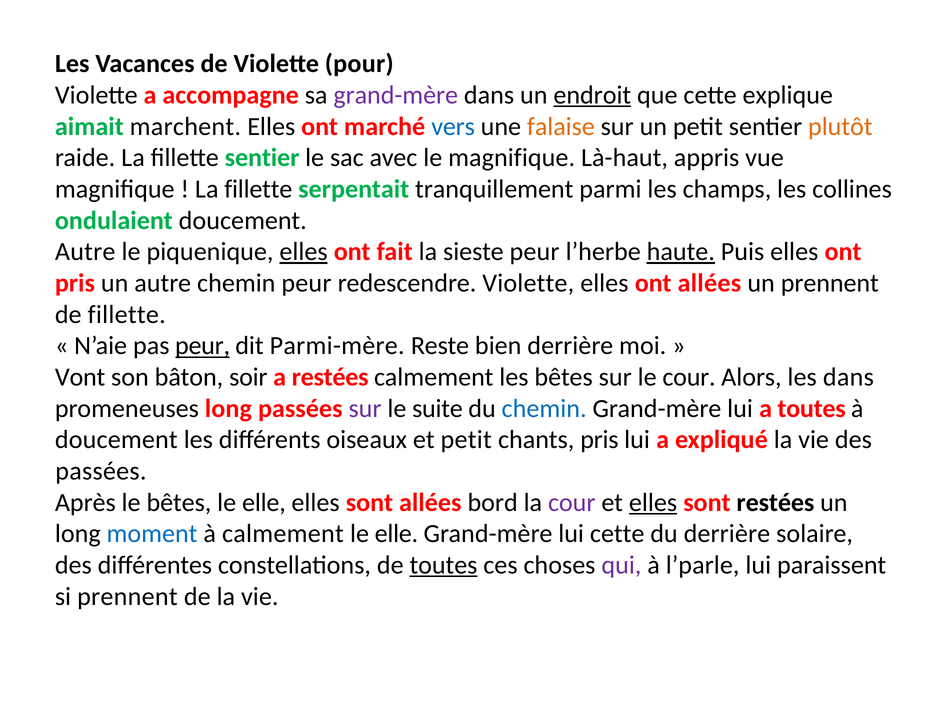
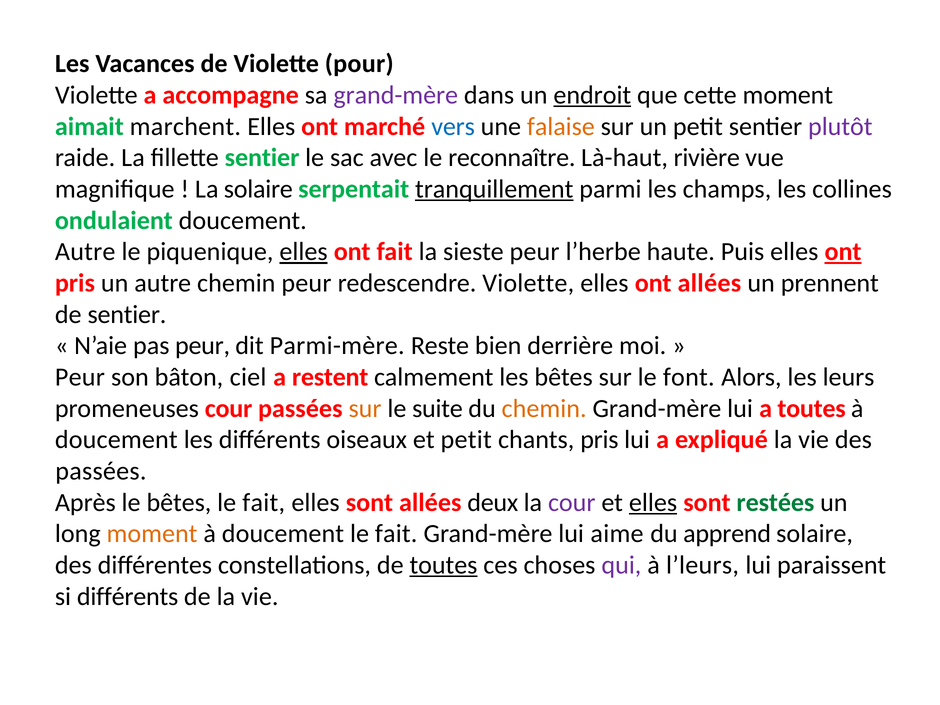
cette explique: explique -> moment
plutôt colour: orange -> purple
le magnifique: magnifique -> reconnaître
appris: appris -> rivière
fillette at (258, 189): fillette -> solaire
tranquillement underline: none -> present
haute underline: present -> none
ont at (843, 252) underline: none -> present
de fillette: fillette -> sentier
peur at (203, 346) underline: present -> none
Vont at (80, 377): Vont -> Peur
soir: soir -> ciel
a restées: restées -> restent
le cour: cour -> font
les dans: dans -> leurs
promeneuses long: long -> cour
sur at (365, 408) colour: purple -> orange
chemin at (544, 408) colour: blue -> orange
elle at (264, 503): elle -> fait
bord: bord -> deux
restées at (775, 503) colour: black -> green
moment at (152, 534) colour: blue -> orange
calmement at (283, 534): calmement -> doucement
elle at (396, 534): elle -> fait
lui cette: cette -> aime
du derrière: derrière -> apprend
l’parle: l’parle -> l’leurs
si prennent: prennent -> différents
